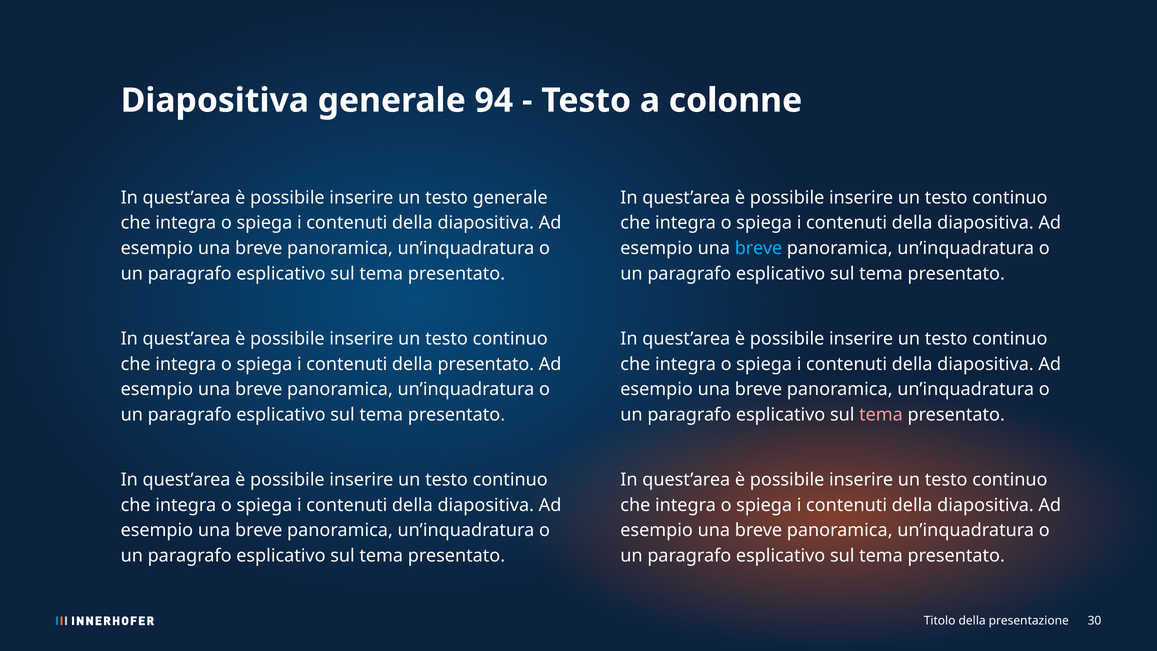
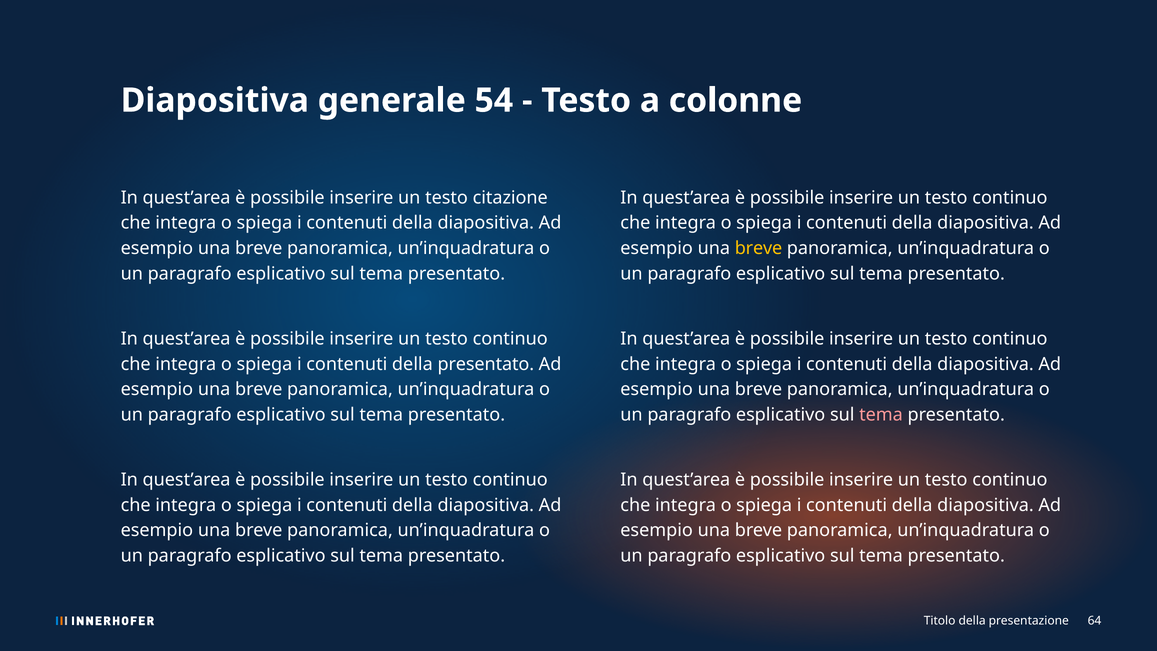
94: 94 -> 54
testo generale: generale -> citazione
breve at (759, 248) colour: light blue -> yellow
30: 30 -> 64
